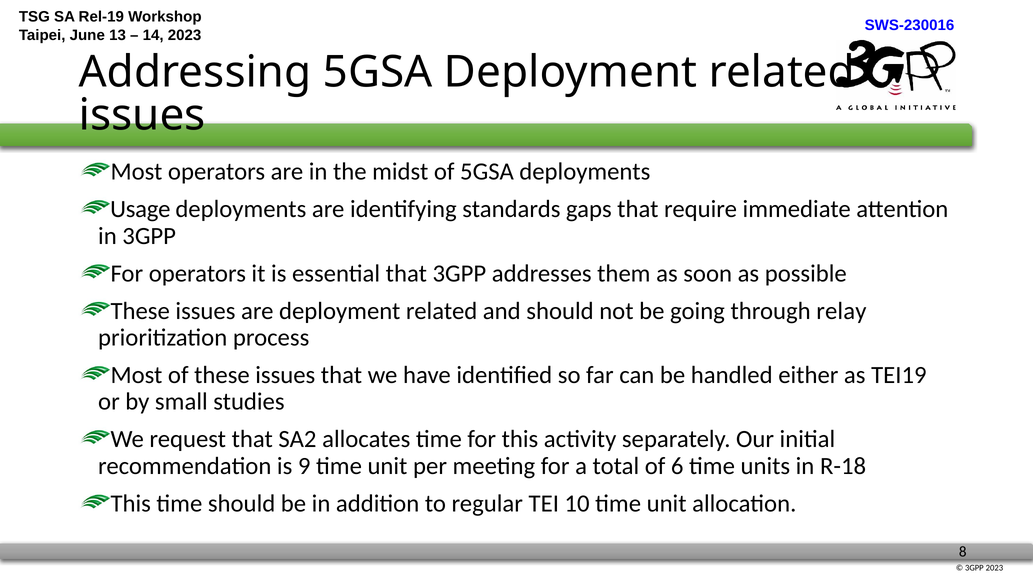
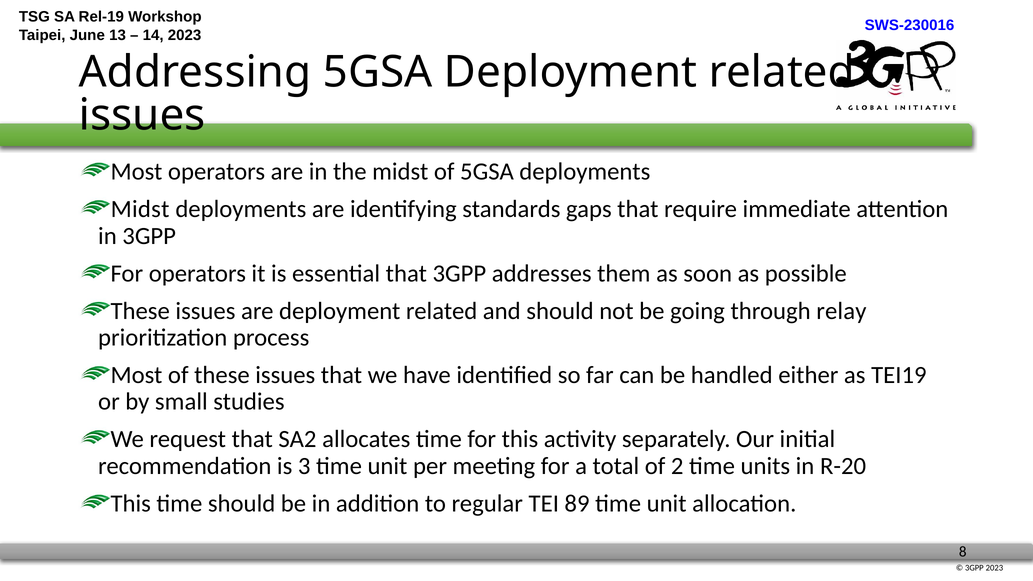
Usage at (140, 209): Usage -> Midst
9: 9 -> 3
6: 6 -> 2
R-18: R-18 -> R-20
10: 10 -> 89
